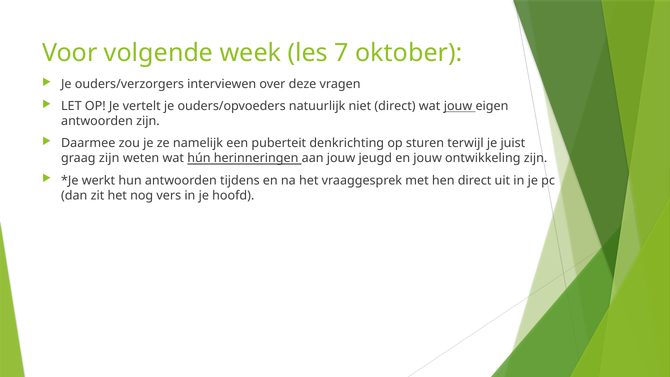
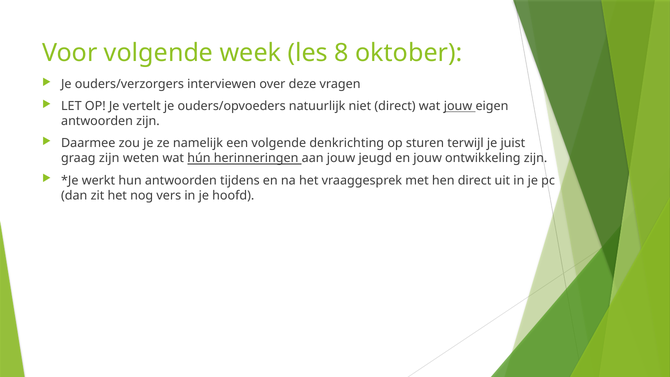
7: 7 -> 8
een puberteit: puberteit -> volgende
